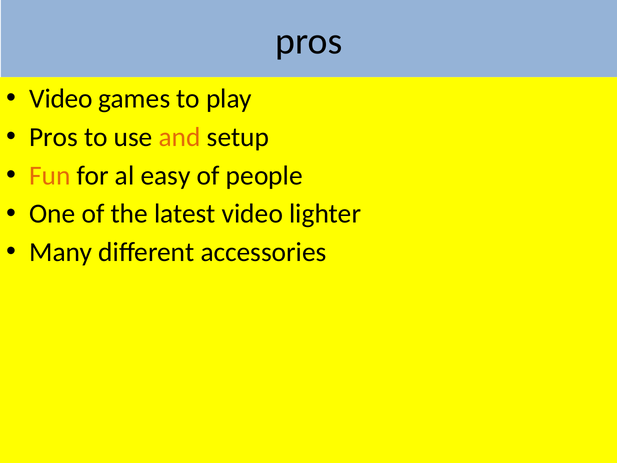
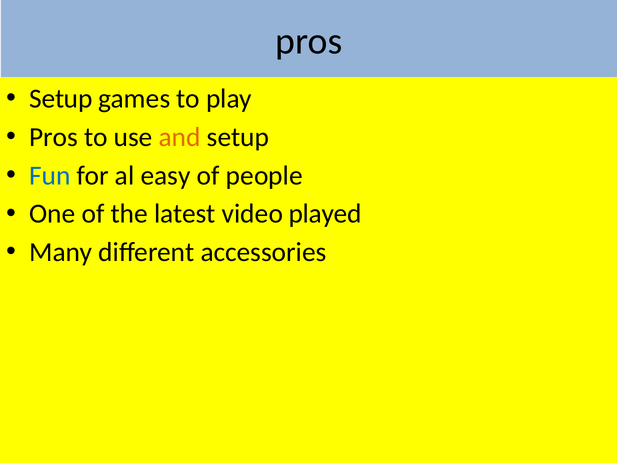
Video at (61, 99): Video -> Setup
Fun colour: orange -> blue
lighter: lighter -> played
